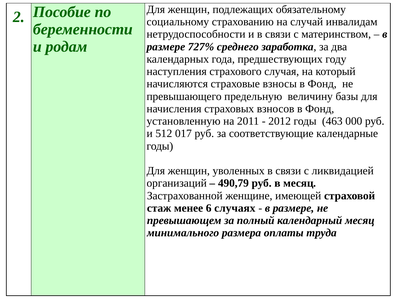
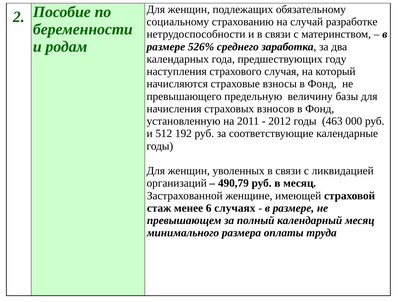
инвалидам: инвалидам -> разработке
727%: 727% -> 526%
017: 017 -> 192
